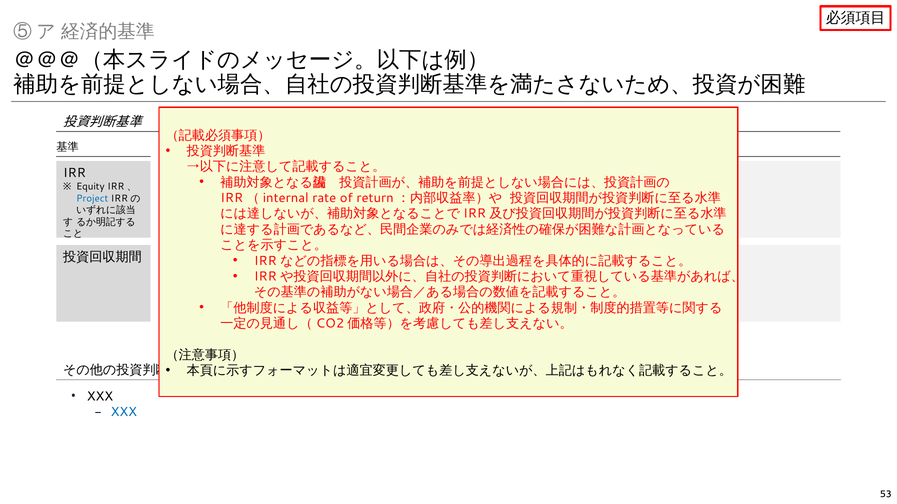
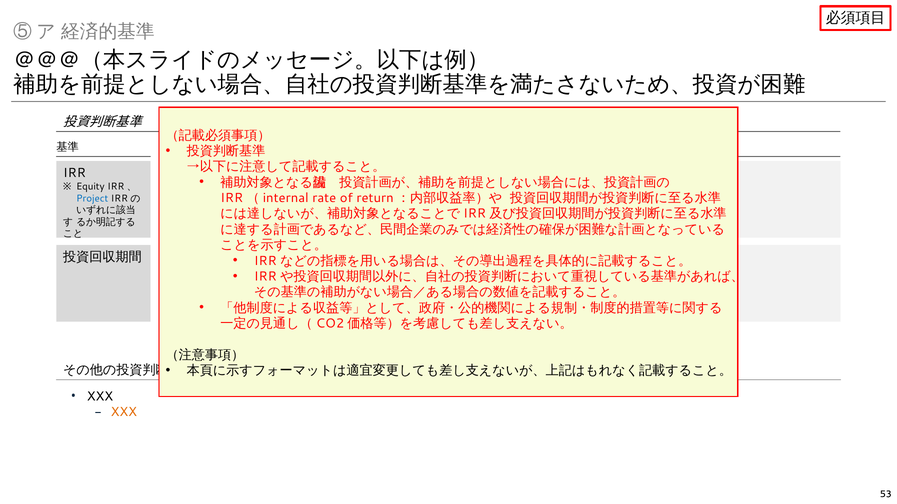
XXX at (124, 412) colour: blue -> orange
